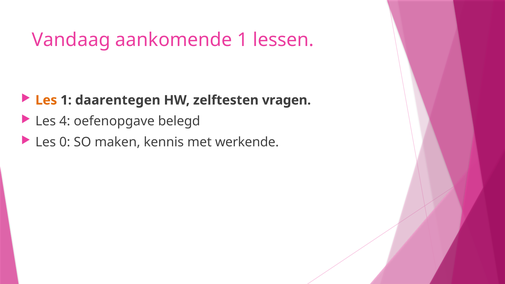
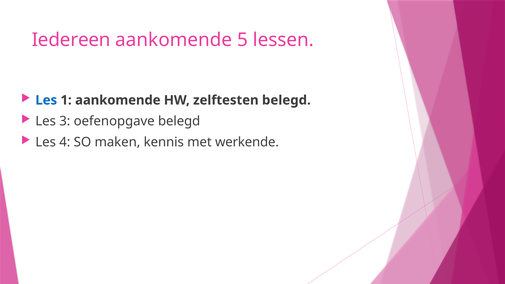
Vandaag: Vandaag -> Iedereen
aankomende 1: 1 -> 5
Les at (46, 100) colour: orange -> blue
1 daarentegen: daarentegen -> aankomende
zelftesten vragen: vragen -> belegd
4: 4 -> 3
0: 0 -> 4
